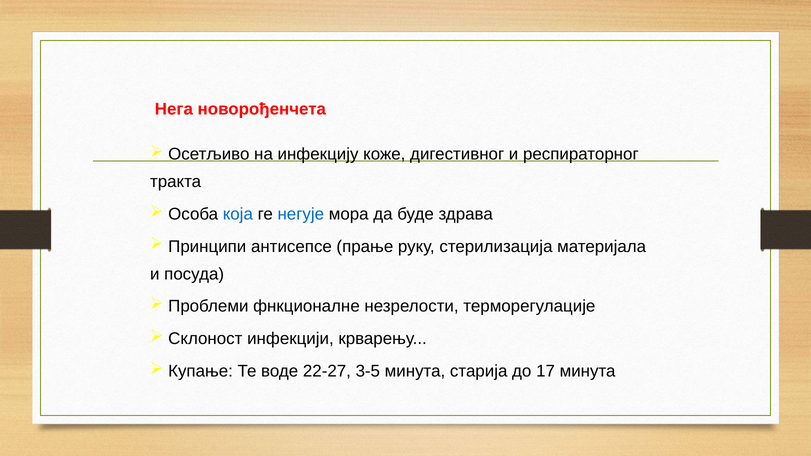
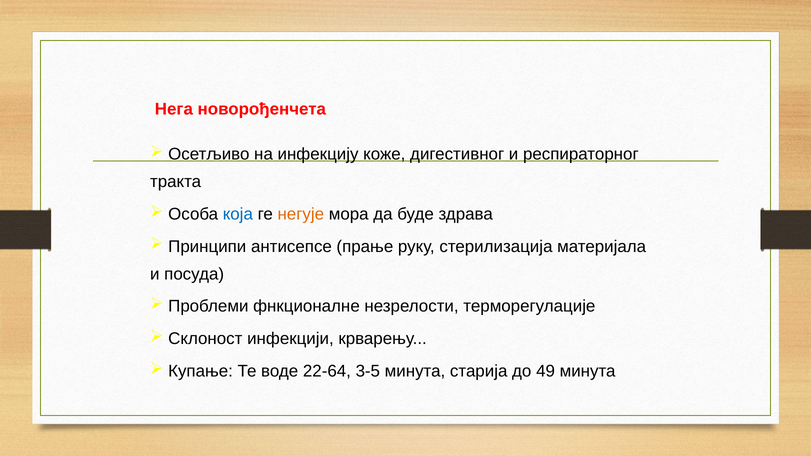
негује colour: blue -> orange
22-27: 22-27 -> 22-64
17: 17 -> 49
